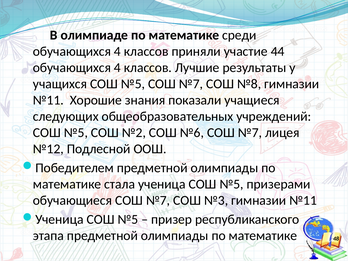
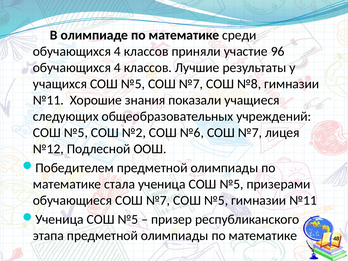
44: 44 -> 96
№7 СОШ №3: №3 -> №5
